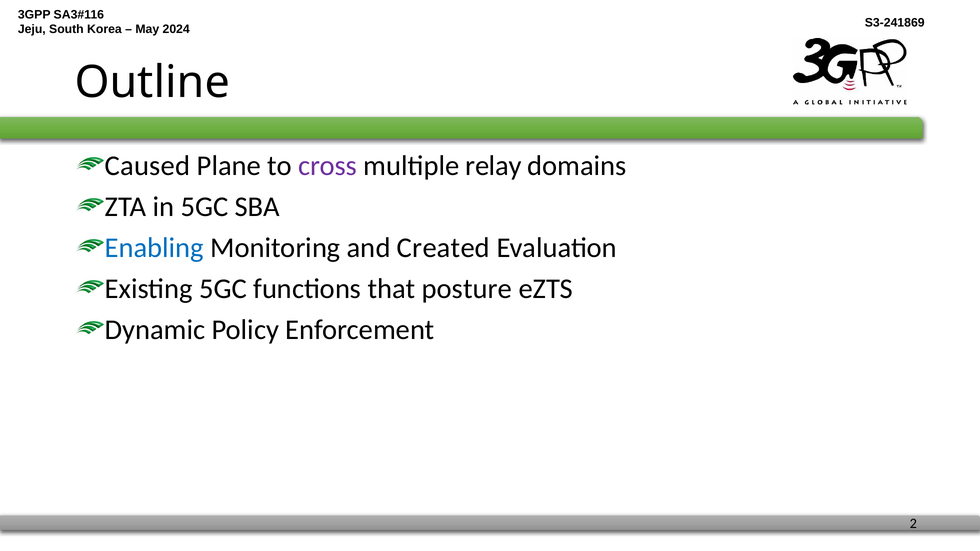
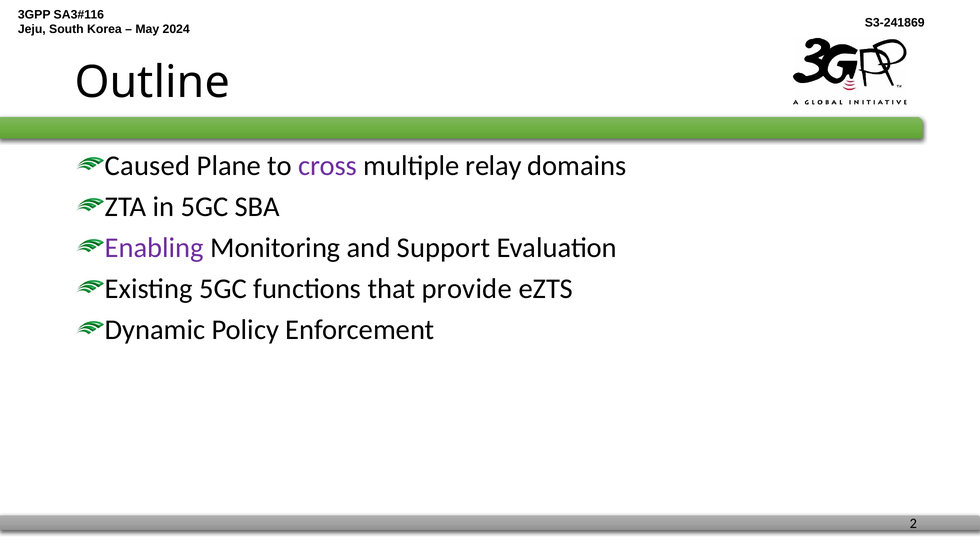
Enabling colour: blue -> purple
Created: Created -> Support
posture: posture -> provide
